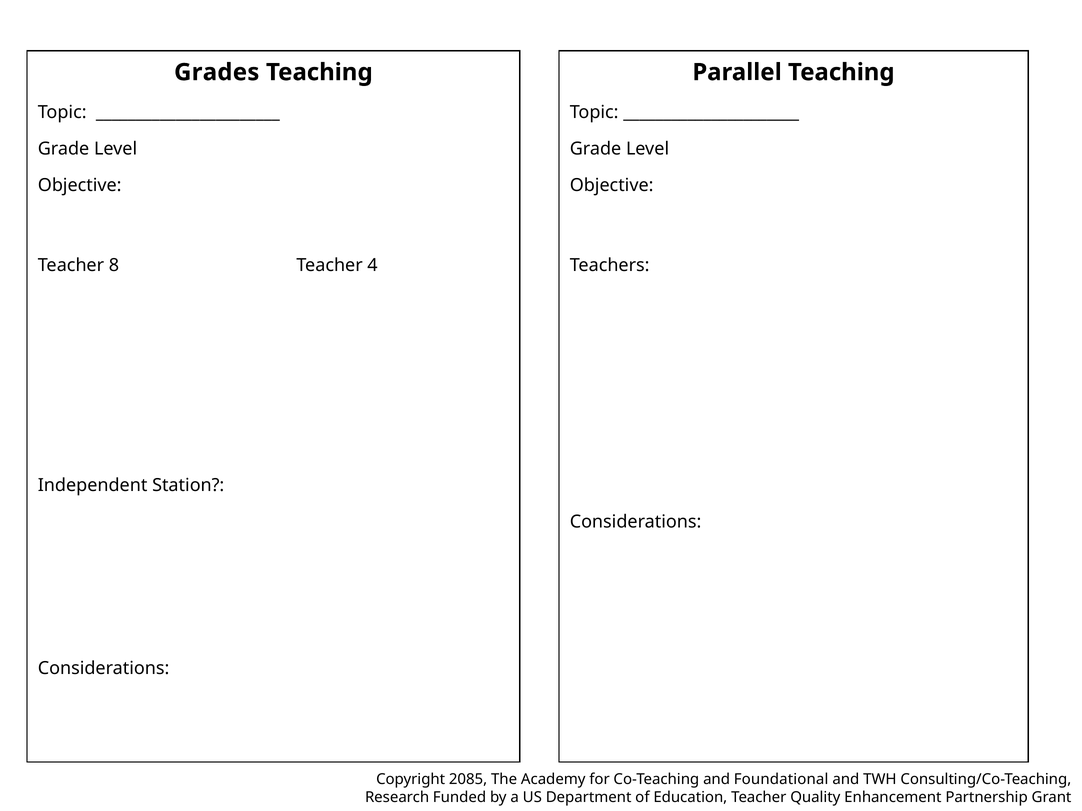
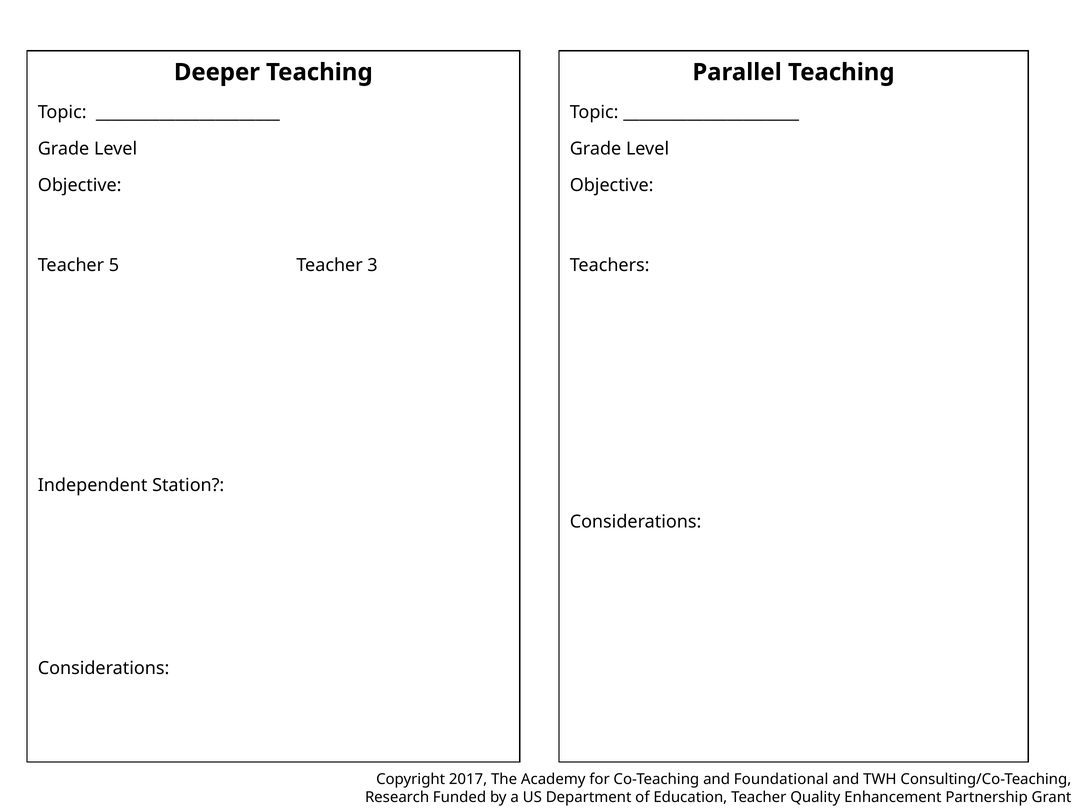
Grades: Grades -> Deeper
8: 8 -> 5
4: 4 -> 3
2085: 2085 -> 2017
